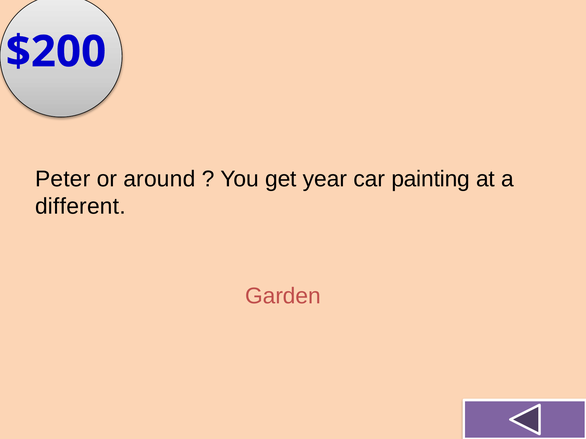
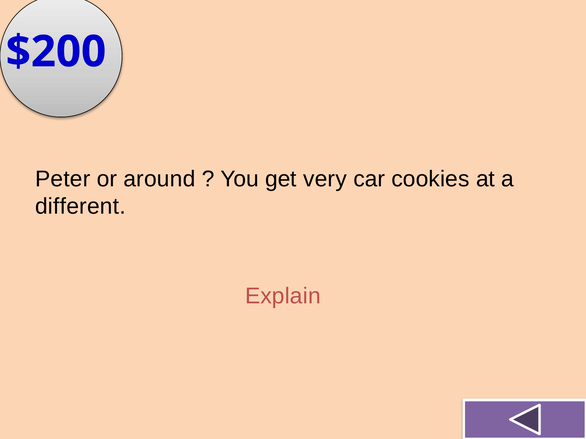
year: year -> very
painting: painting -> cookies
Garden: Garden -> Explain
